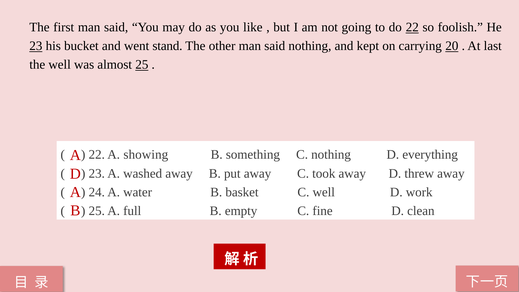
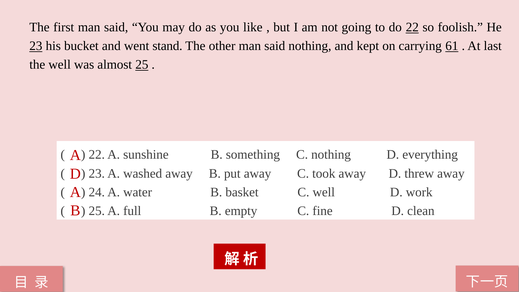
20: 20 -> 61
showing: showing -> sunshine
